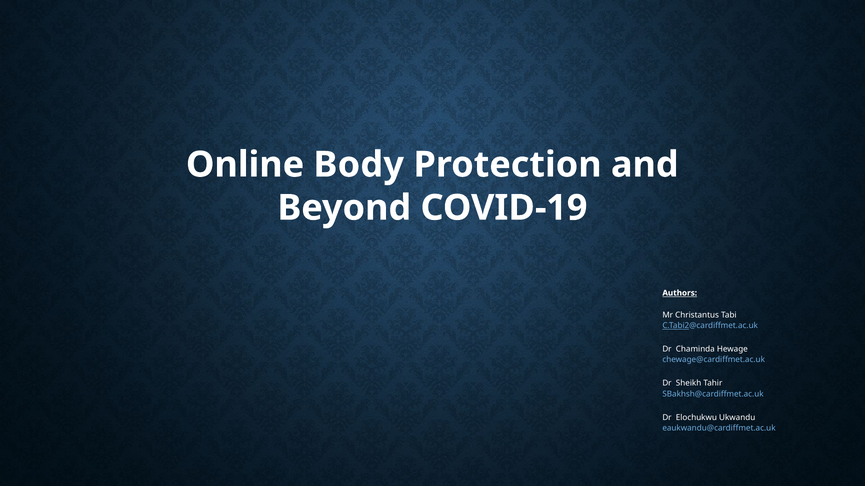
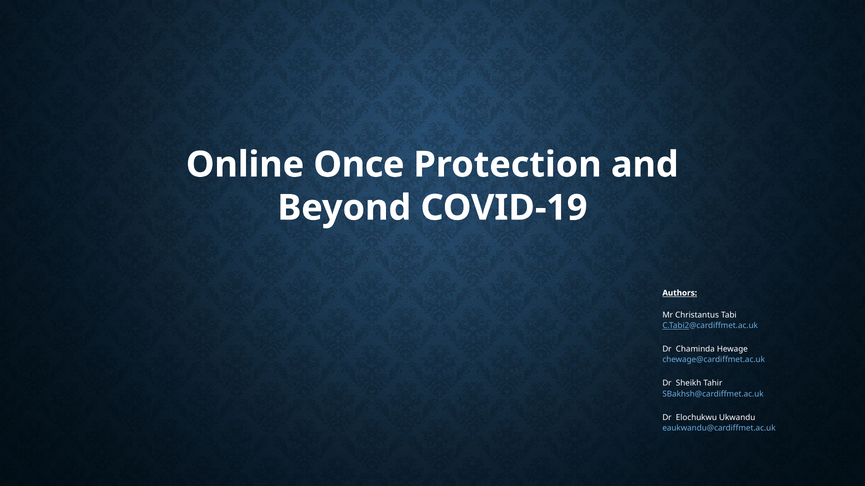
Body: Body -> Once
